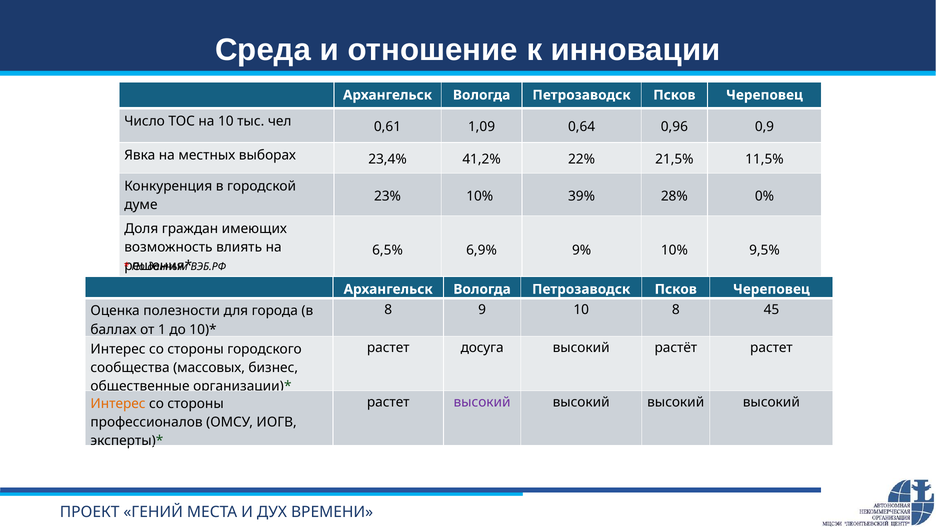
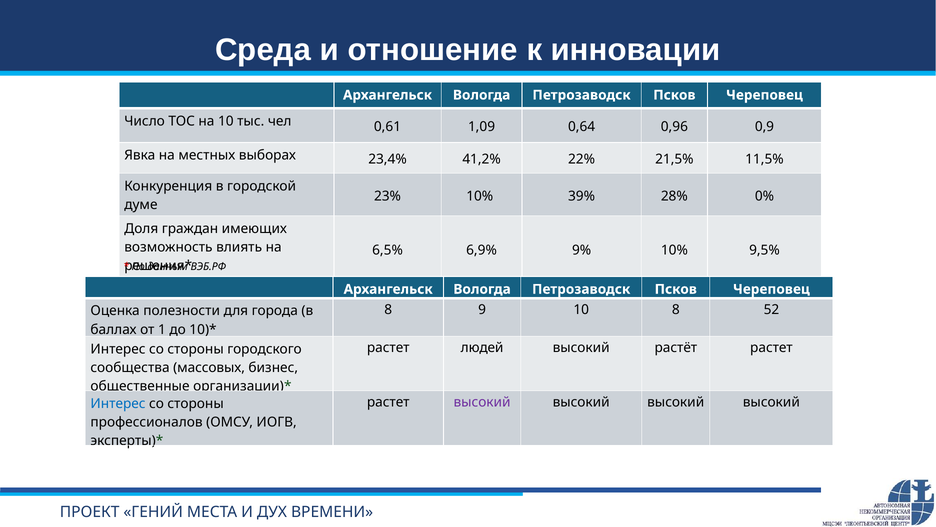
45: 45 -> 52
досуга: досуга -> людей
Интерес at (118, 403) colour: orange -> blue
